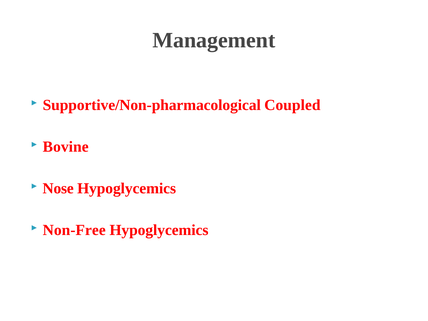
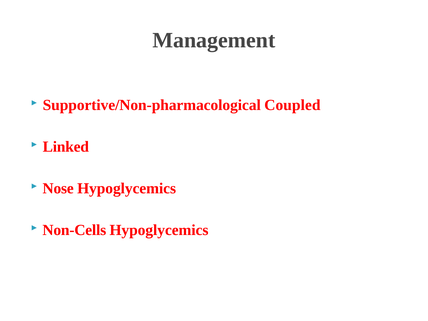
Bovine: Bovine -> Linked
Non-Free: Non-Free -> Non-Cells
